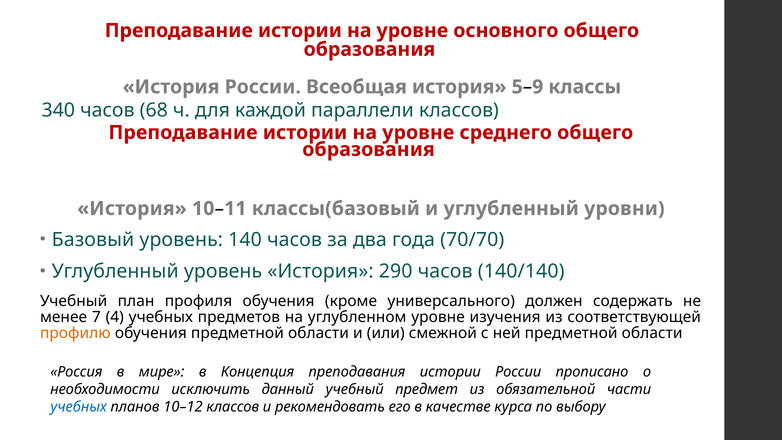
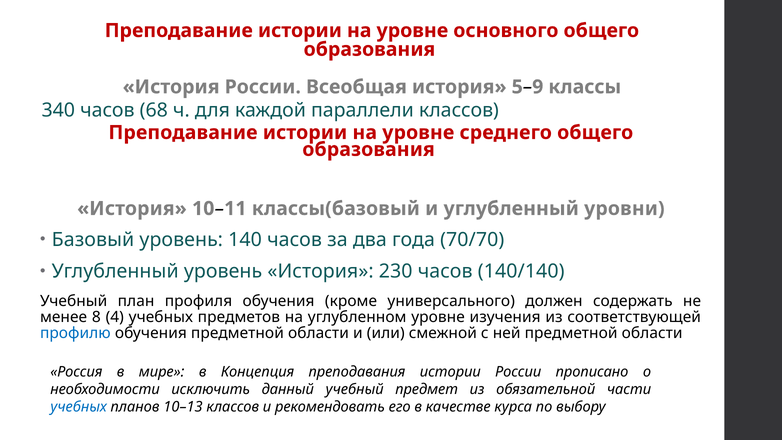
290: 290 -> 230
7: 7 -> 8
профилю colour: orange -> blue
10–12: 10–12 -> 10–13
